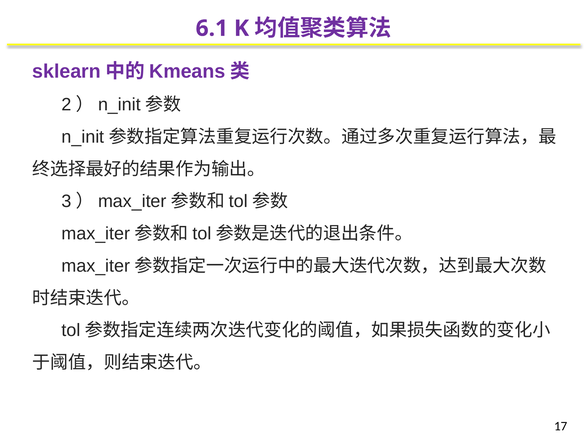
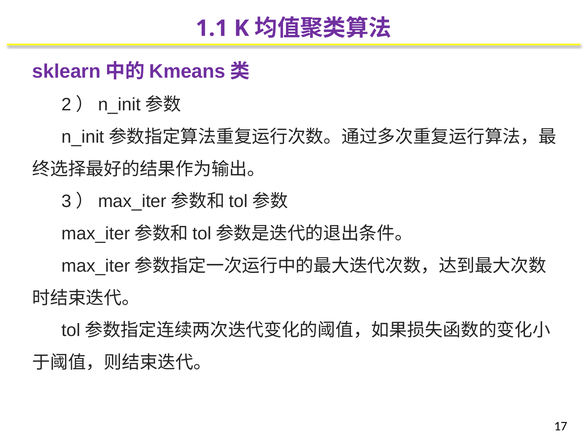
6.1: 6.1 -> 1.1
